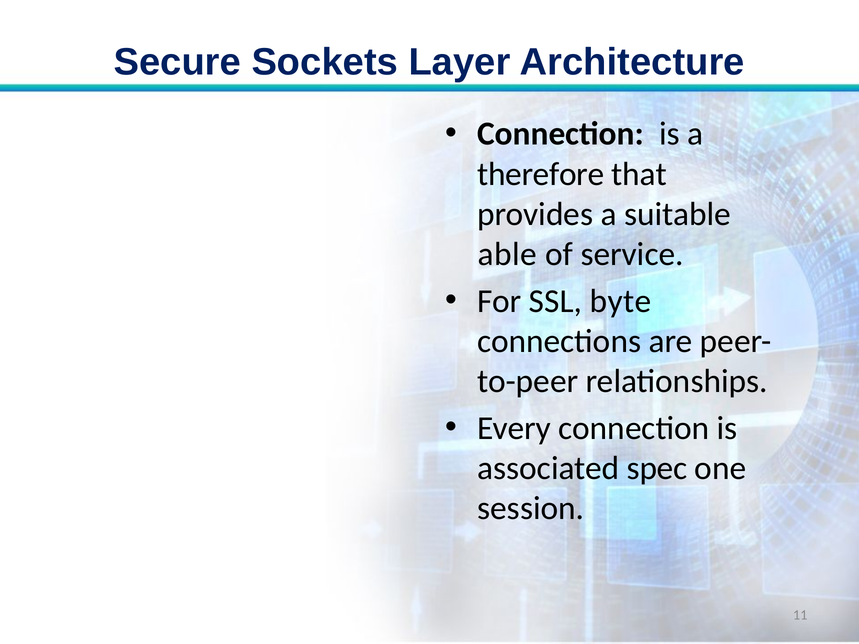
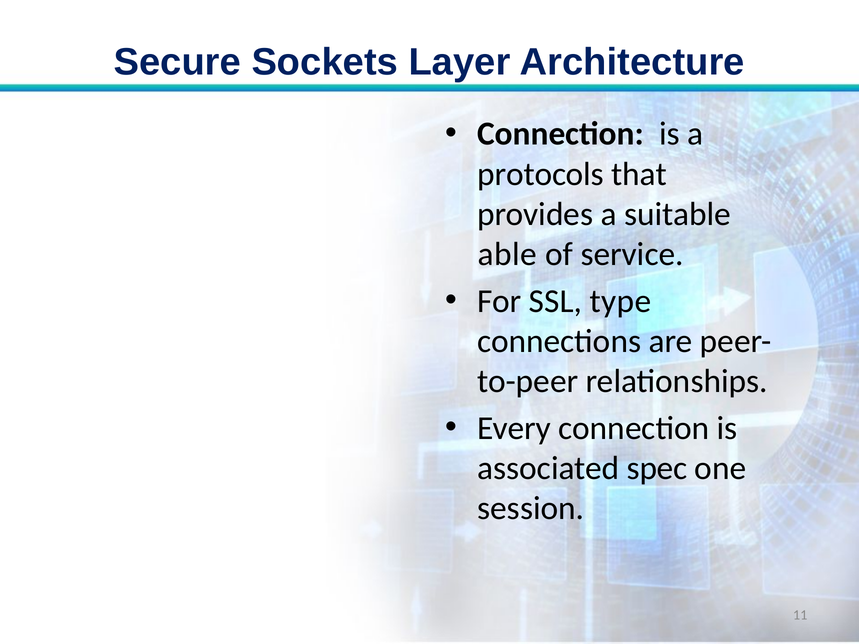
therefore: therefore -> protocols
byte: byte -> type
